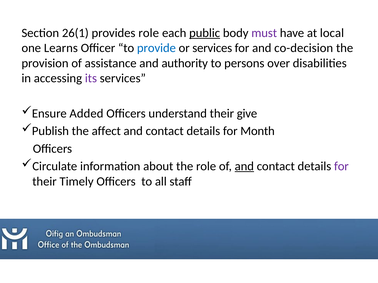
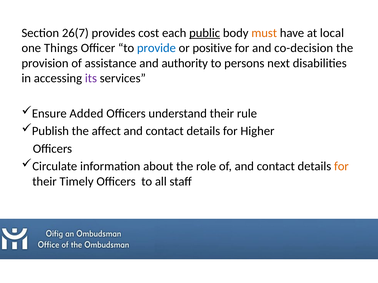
26(1: 26(1 -> 26(7
provides role: role -> cost
must colour: purple -> orange
Learns: Learns -> Things
or services: services -> positive
over: over -> next
give: give -> rule
Month: Month -> Higher
and at (244, 167) underline: present -> none
for at (341, 167) colour: purple -> orange
